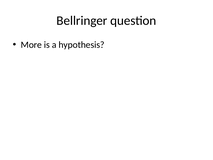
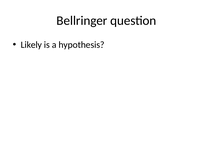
More: More -> Likely
